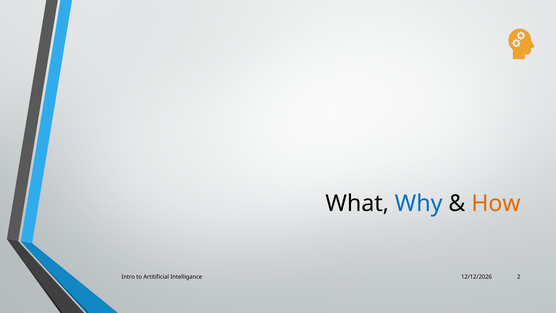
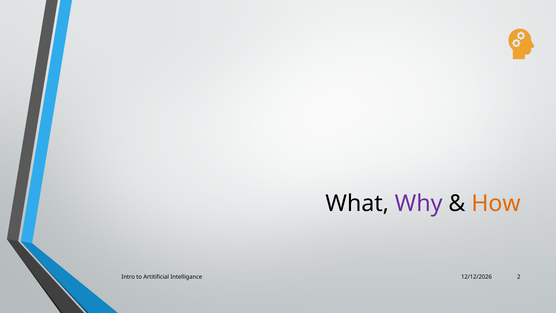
Why colour: blue -> purple
